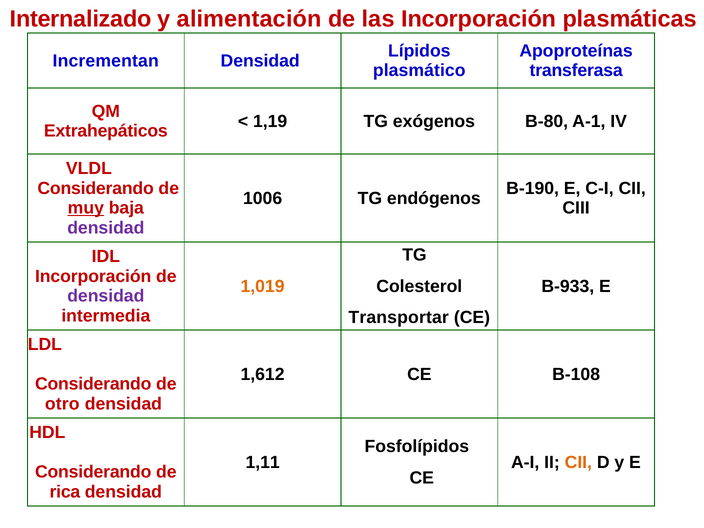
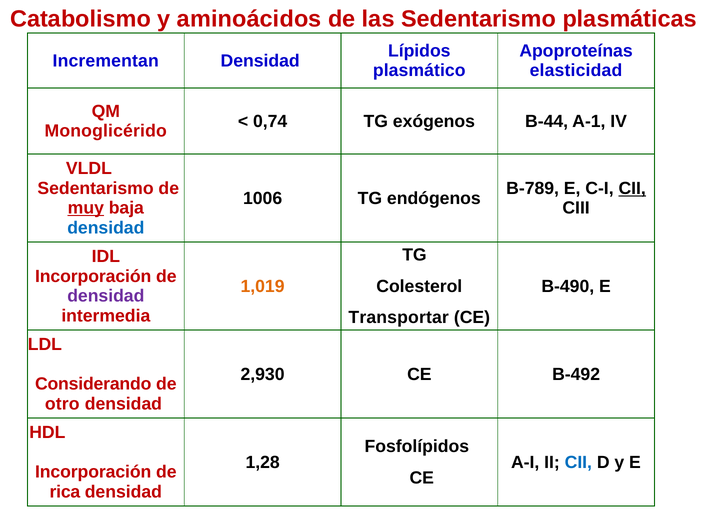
Internalizado: Internalizado -> Catabolismo
alimentación: alimentación -> aminoácidos
las Incorporación: Incorporación -> Sedentarismo
transferasa: transferasa -> elasticidad
1,19: 1,19 -> 0,74
B-80: B-80 -> B-44
Extrahepáticos: Extrahepáticos -> Monoglicérido
Considerando at (96, 188): Considerando -> Sedentarismo
B-190: B-190 -> B-789
CII at (632, 188) underline: none -> present
densidad at (106, 228) colour: purple -> blue
B-933: B-933 -> B-490
1,612: 1,612 -> 2,930
B-108: B-108 -> B-492
1,11: 1,11 -> 1,28
CII at (578, 462) colour: orange -> blue
Considerando at (93, 472): Considerando -> Incorporación
